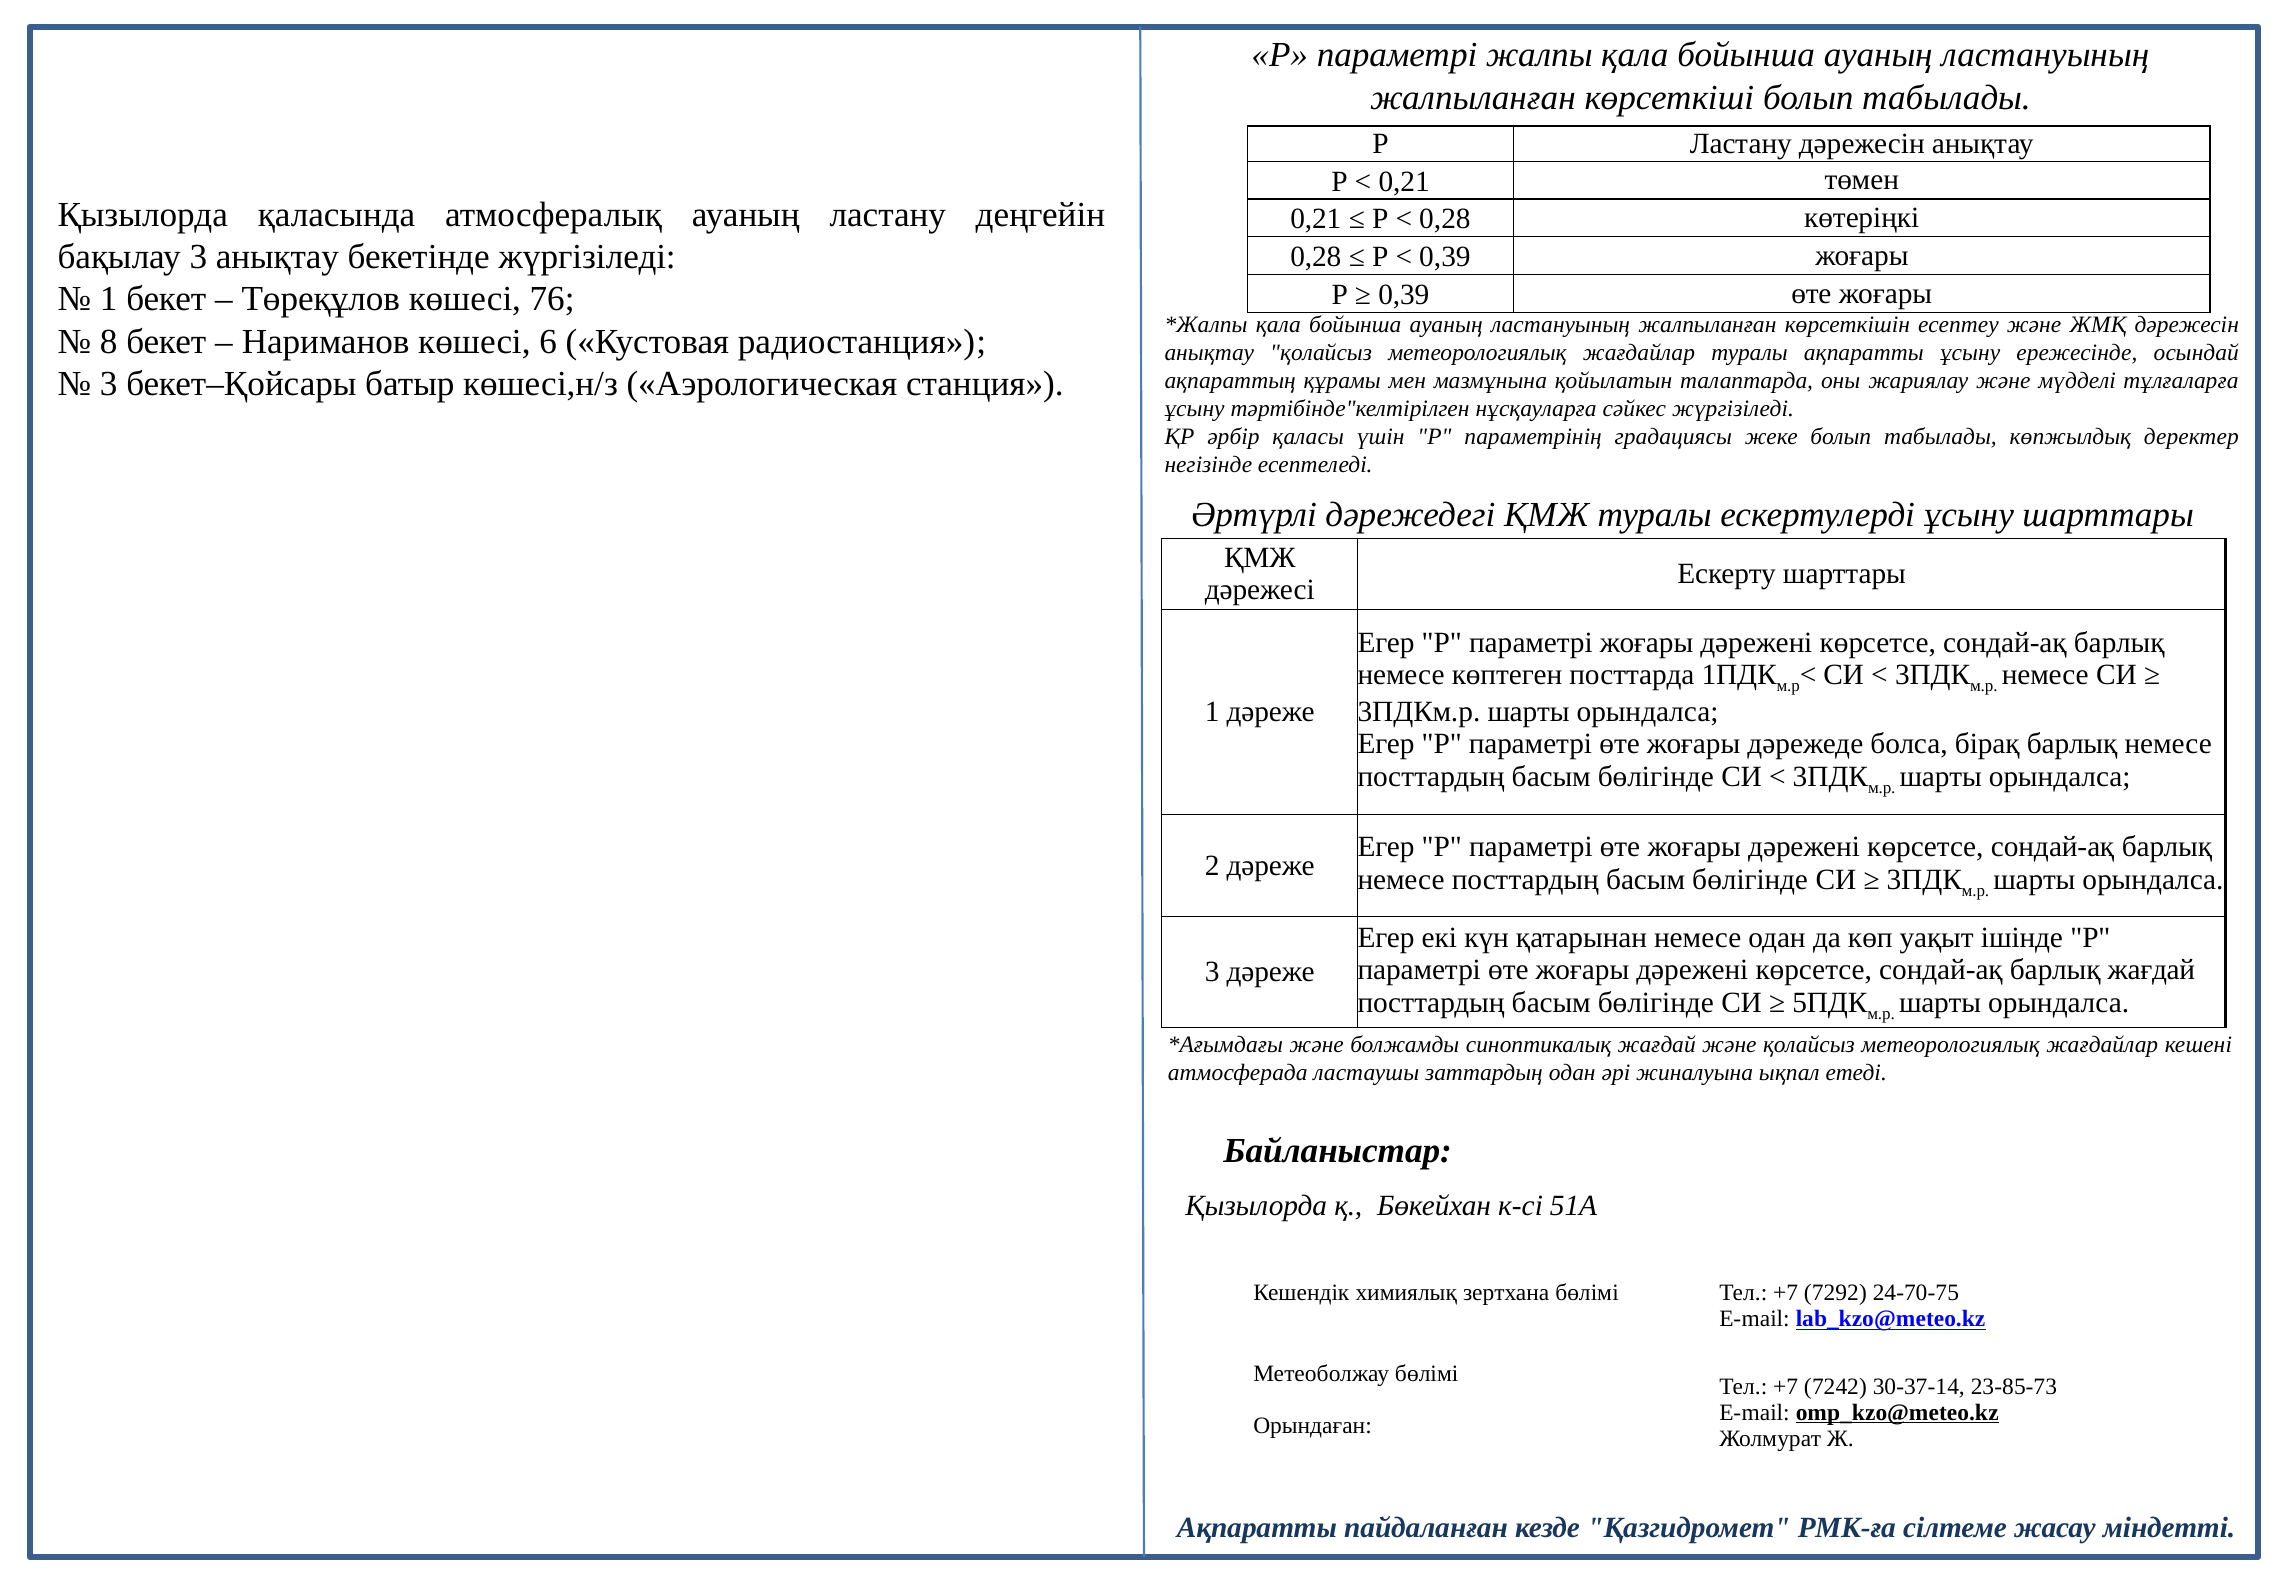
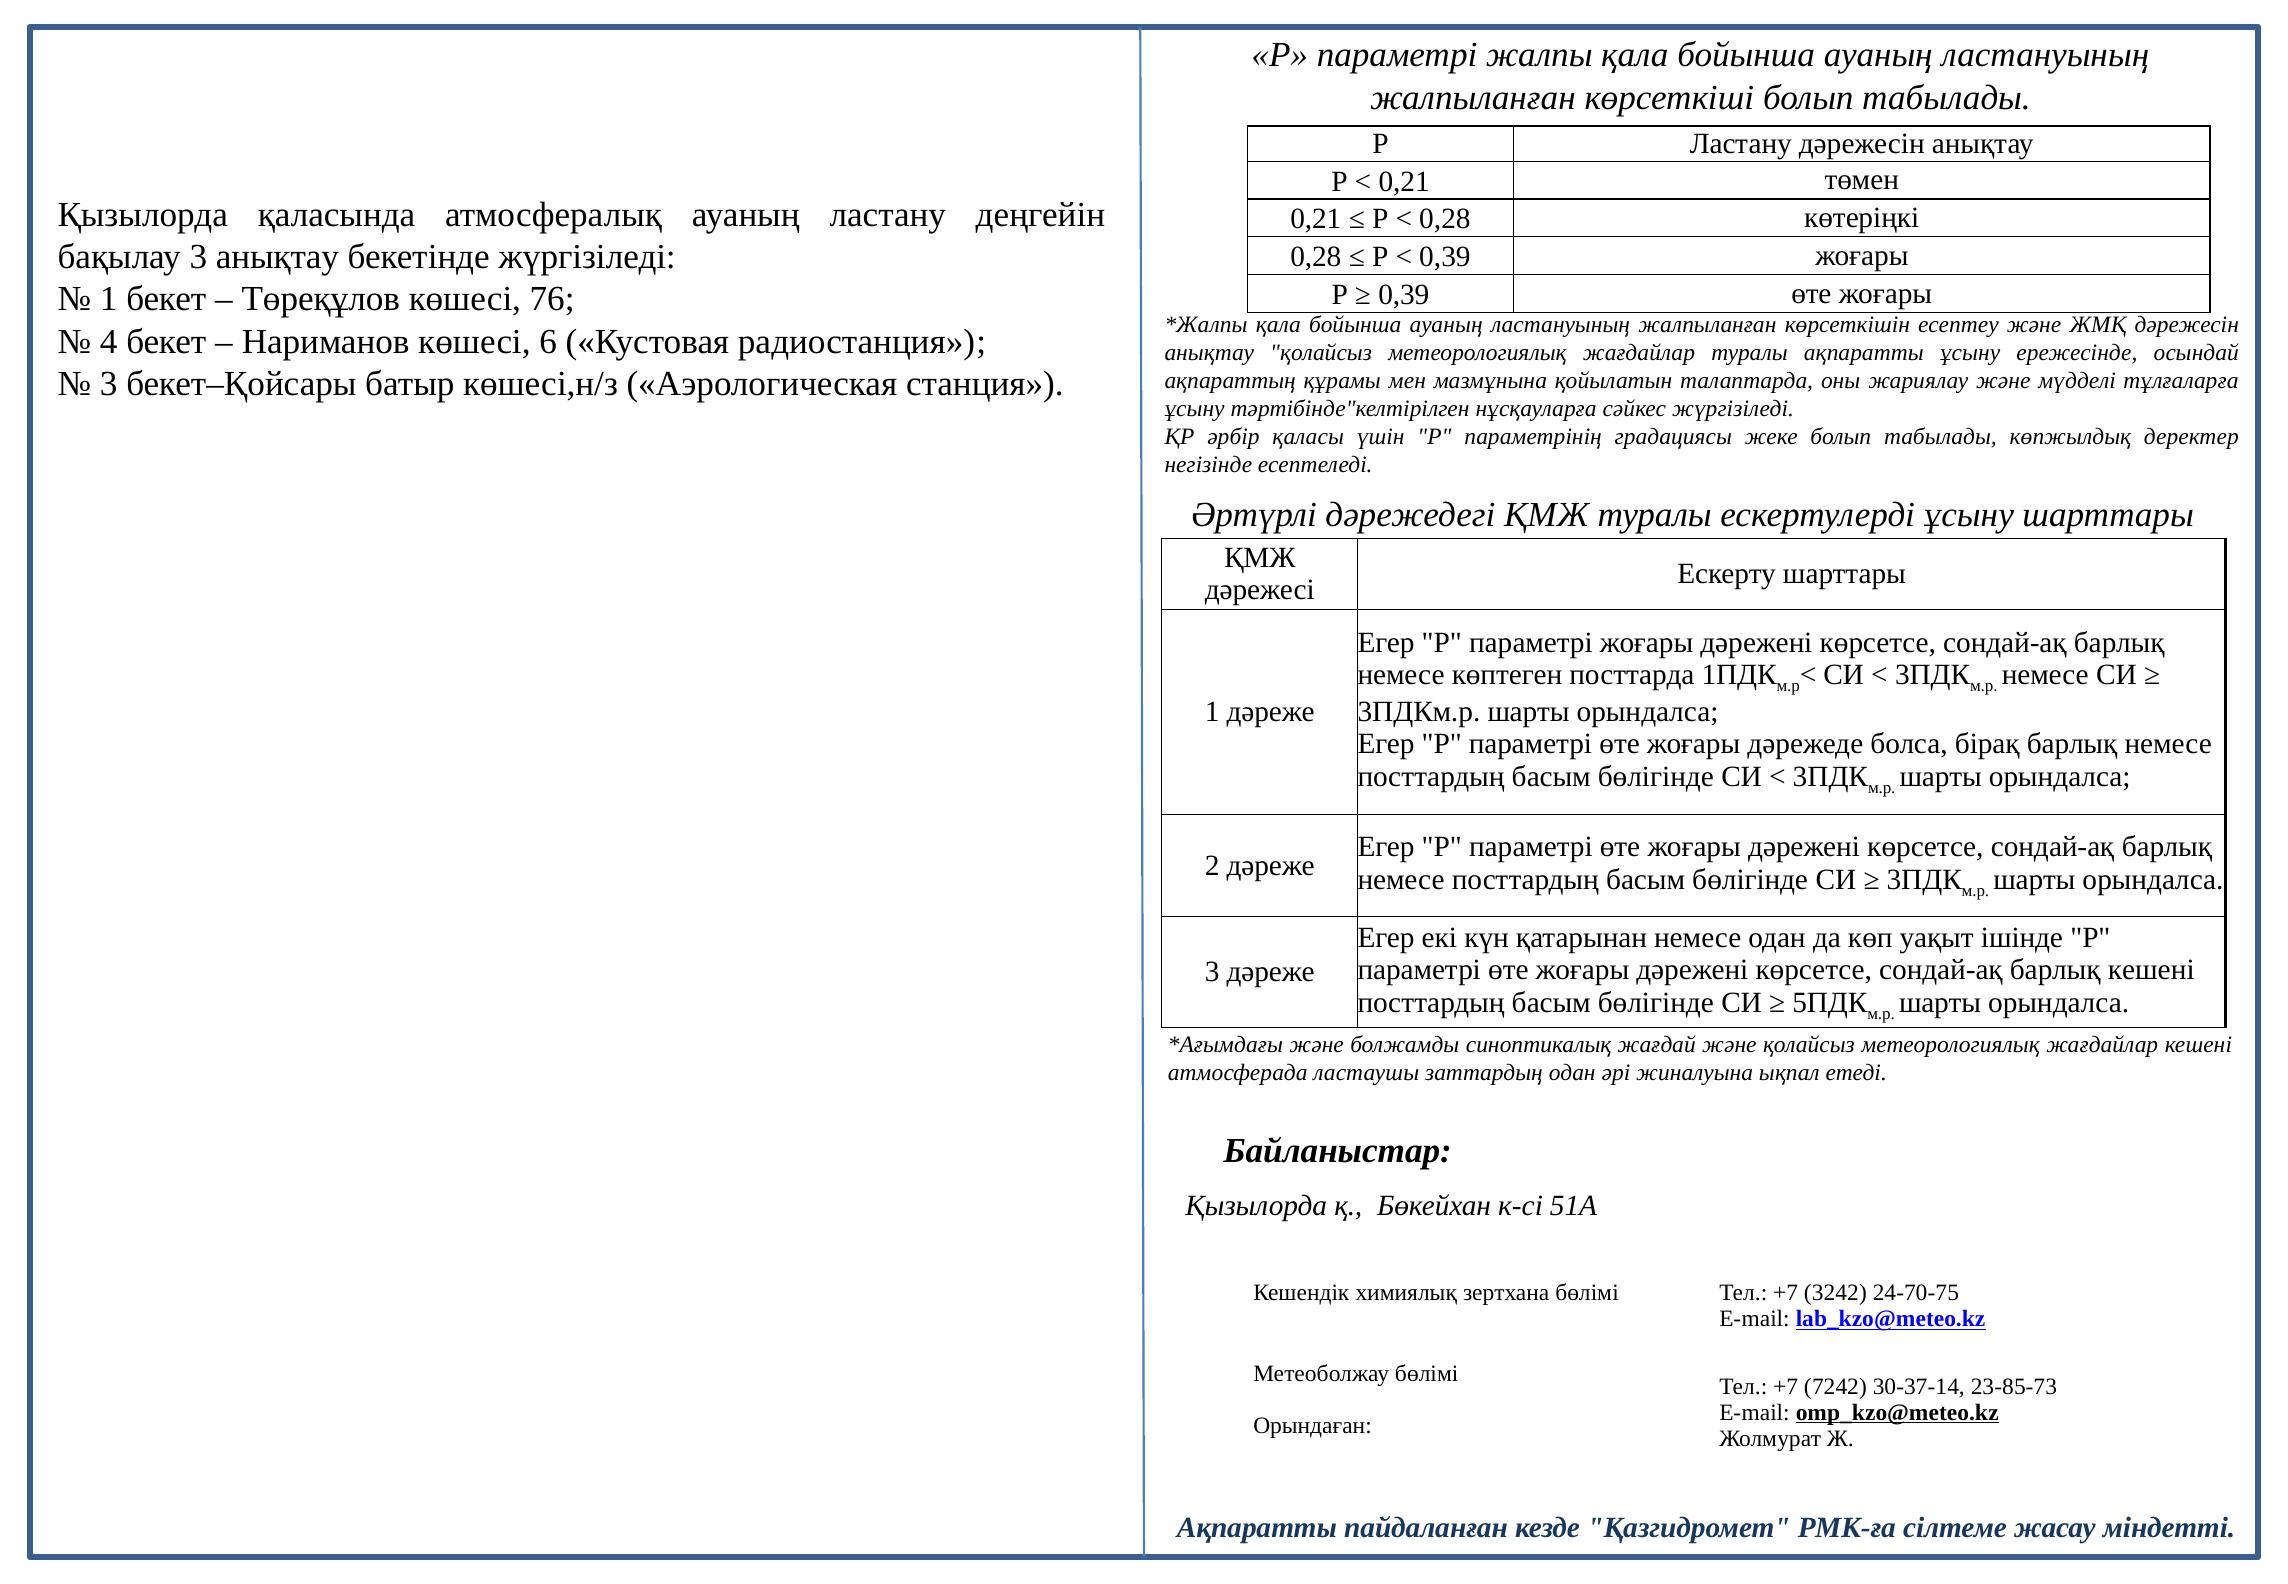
8: 8 -> 4
барлық жағдай: жағдай -> кешені
7292: 7292 -> 3242
